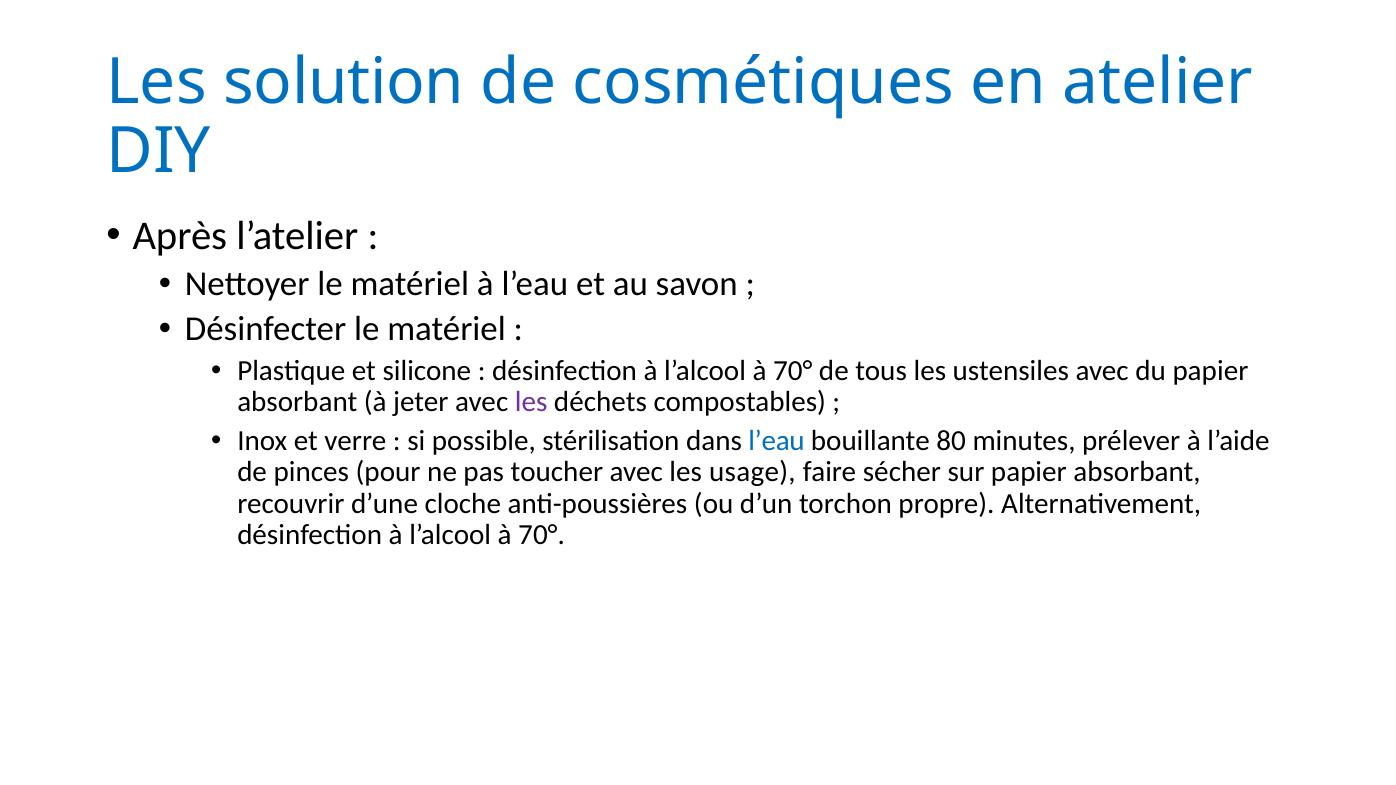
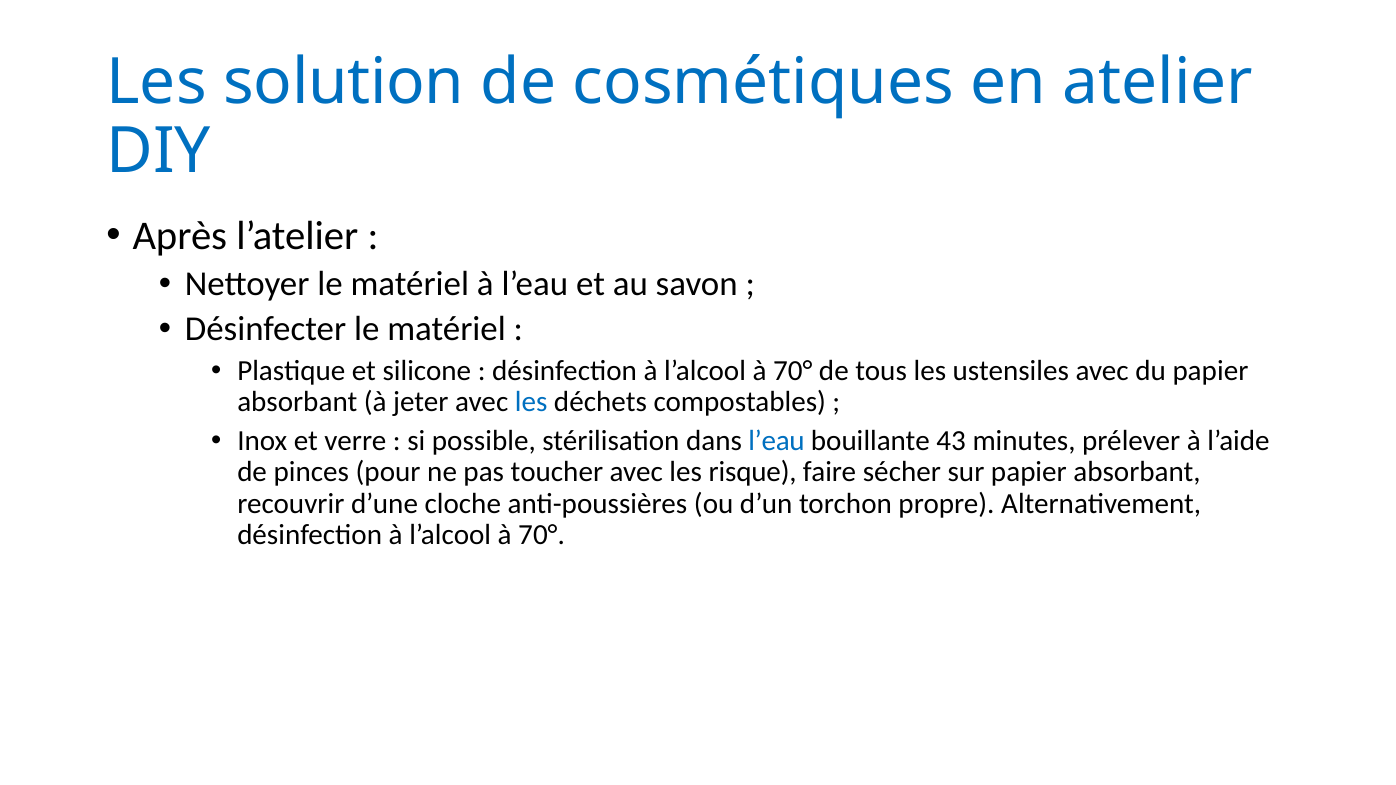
les at (531, 402) colour: purple -> blue
80: 80 -> 43
usage: usage -> risque
